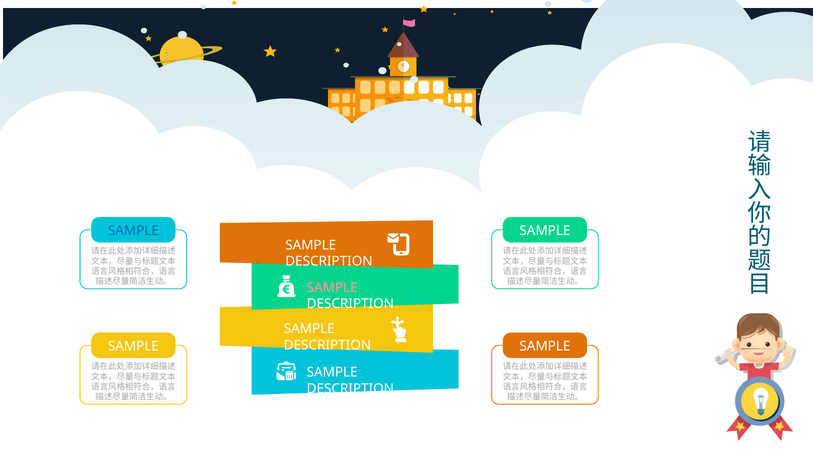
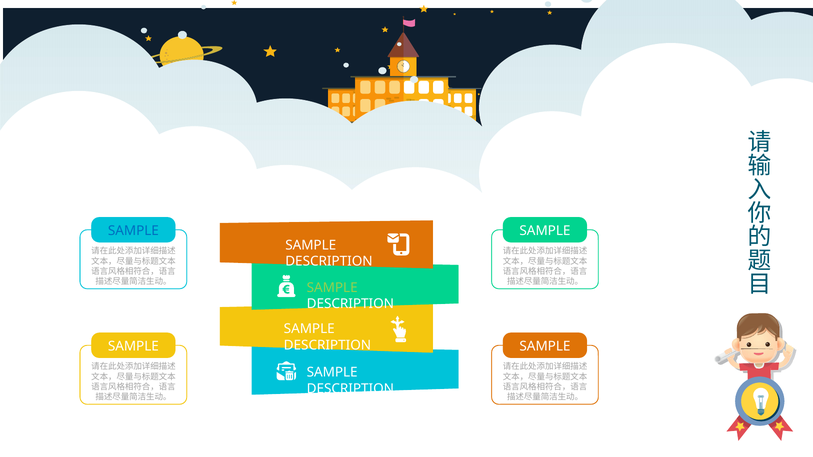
SAMPLE at (332, 288) colour: pink -> light green
